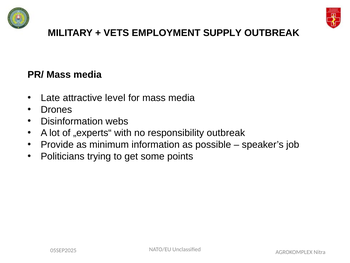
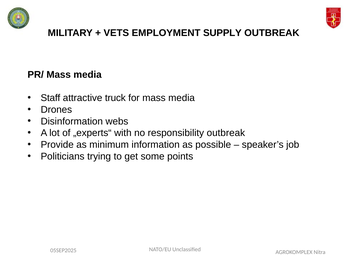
Late: Late -> Staff
level: level -> truck
